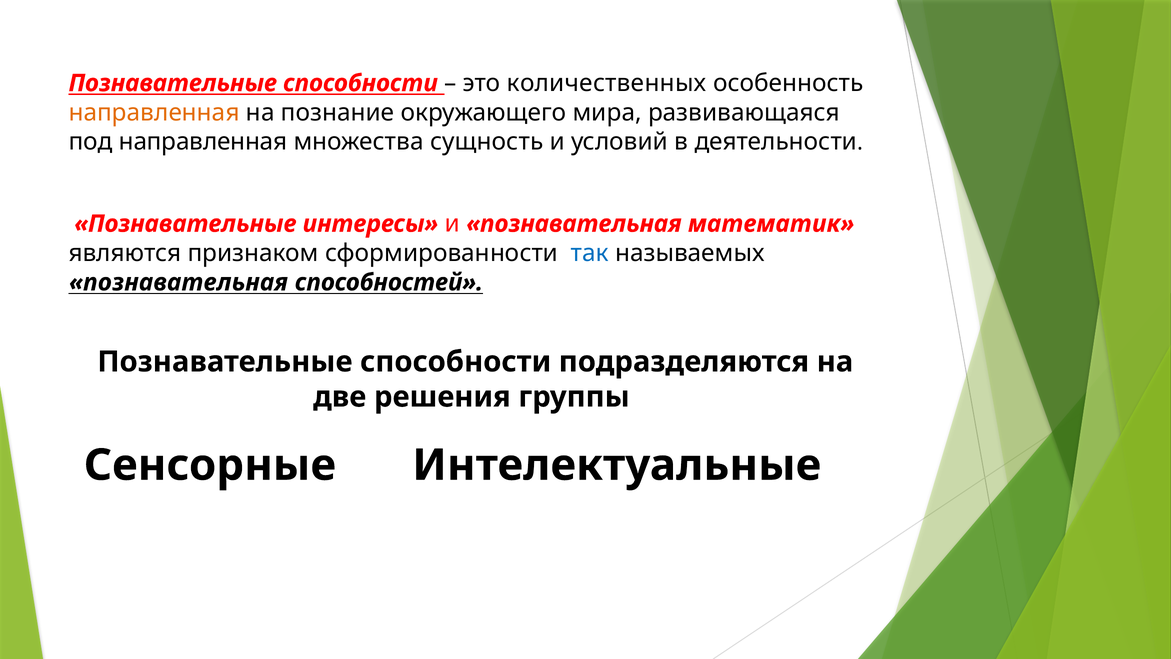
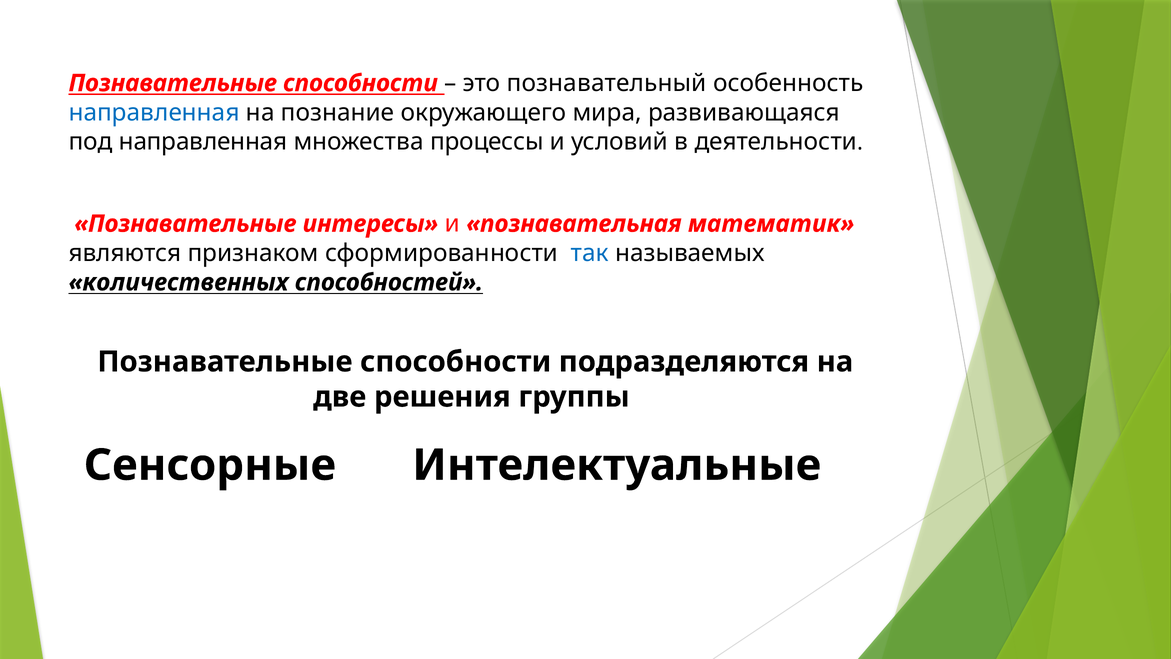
количественных: количественных -> познавательный
направленная at (154, 112) colour: orange -> blue
сущность: сущность -> процессы
познавательная at (178, 282): познавательная -> количественных
